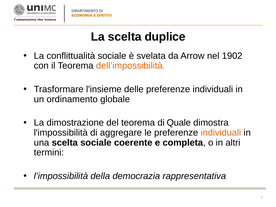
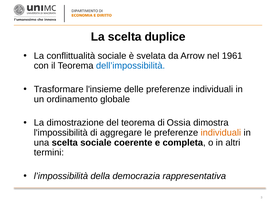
1902: 1902 -> 1961
dell’impossibilità colour: orange -> blue
Quale: Quale -> Ossia
